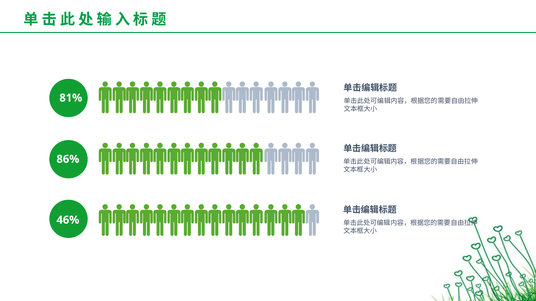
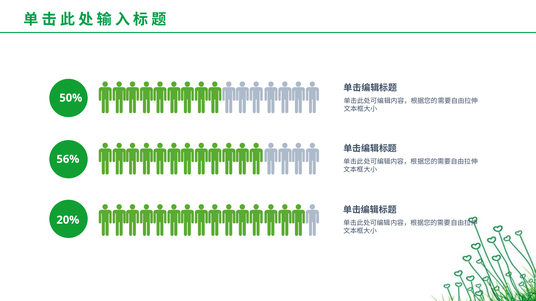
81%: 81% -> 50%
86%: 86% -> 56%
46%: 46% -> 20%
